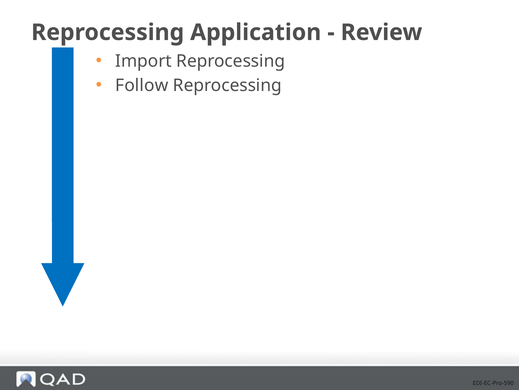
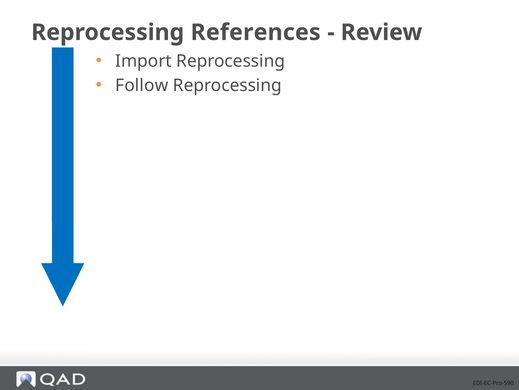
Application: Application -> References
